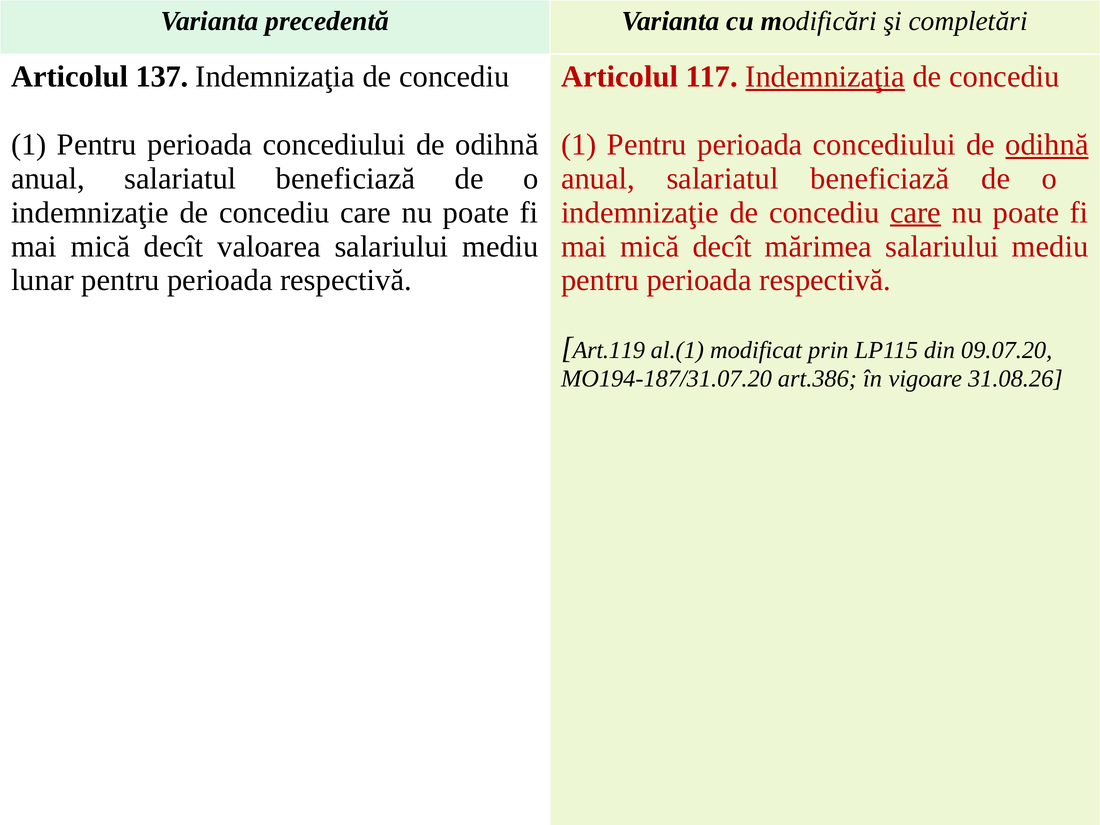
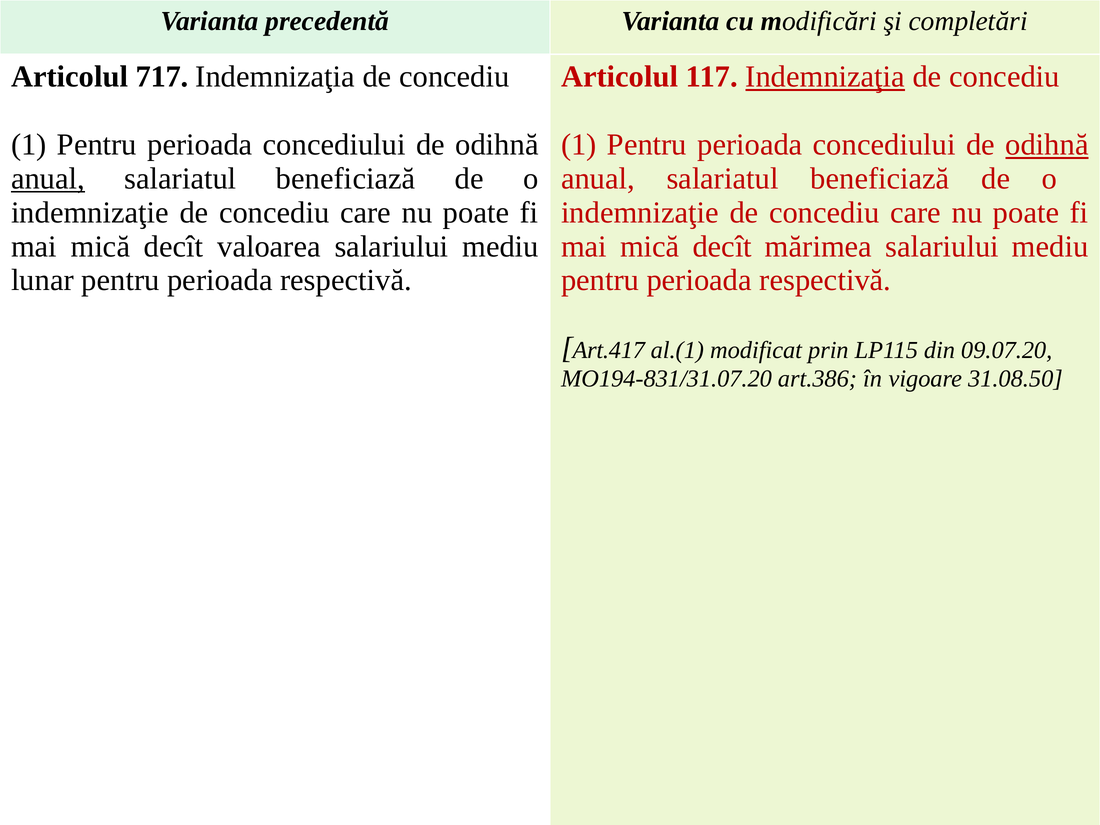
137: 137 -> 717
anual at (48, 179) underline: none -> present
care at (916, 213) underline: present -> none
Art.119: Art.119 -> Art.417
MO194-187/31.07.20: MO194-187/31.07.20 -> MO194-831/31.07.20
31.08.26: 31.08.26 -> 31.08.50
